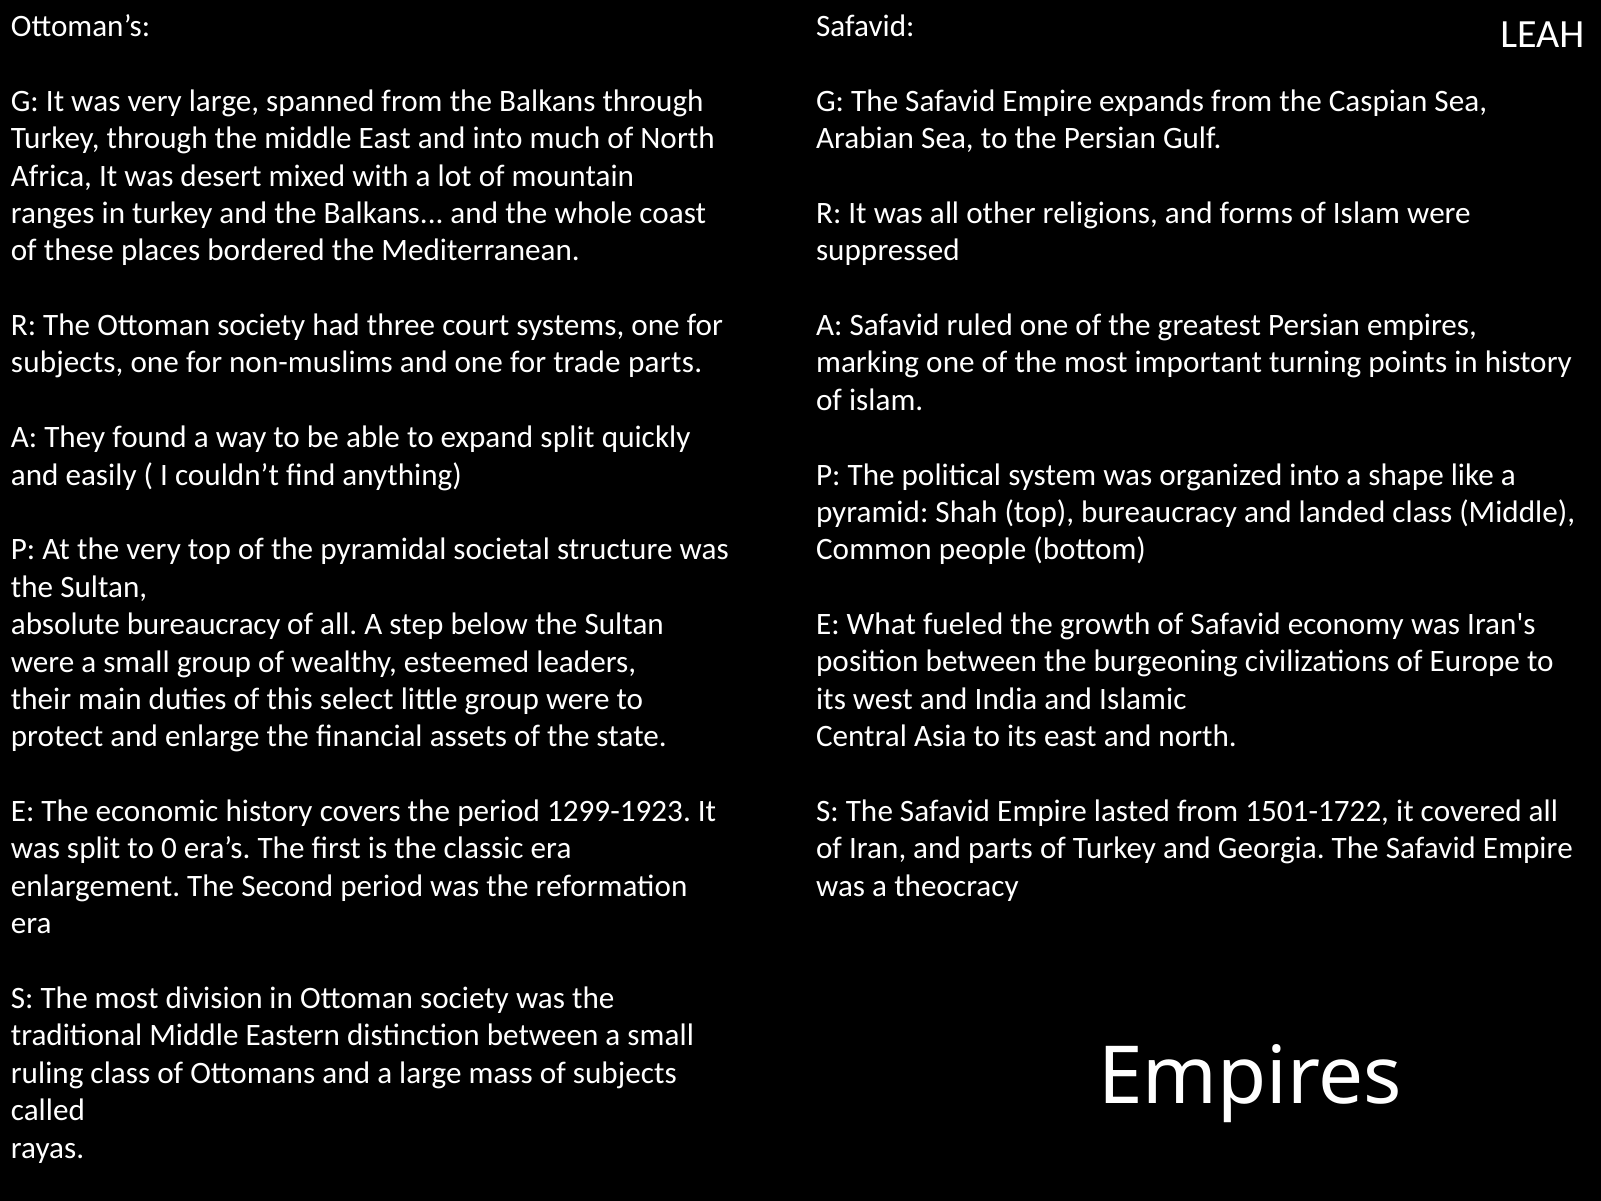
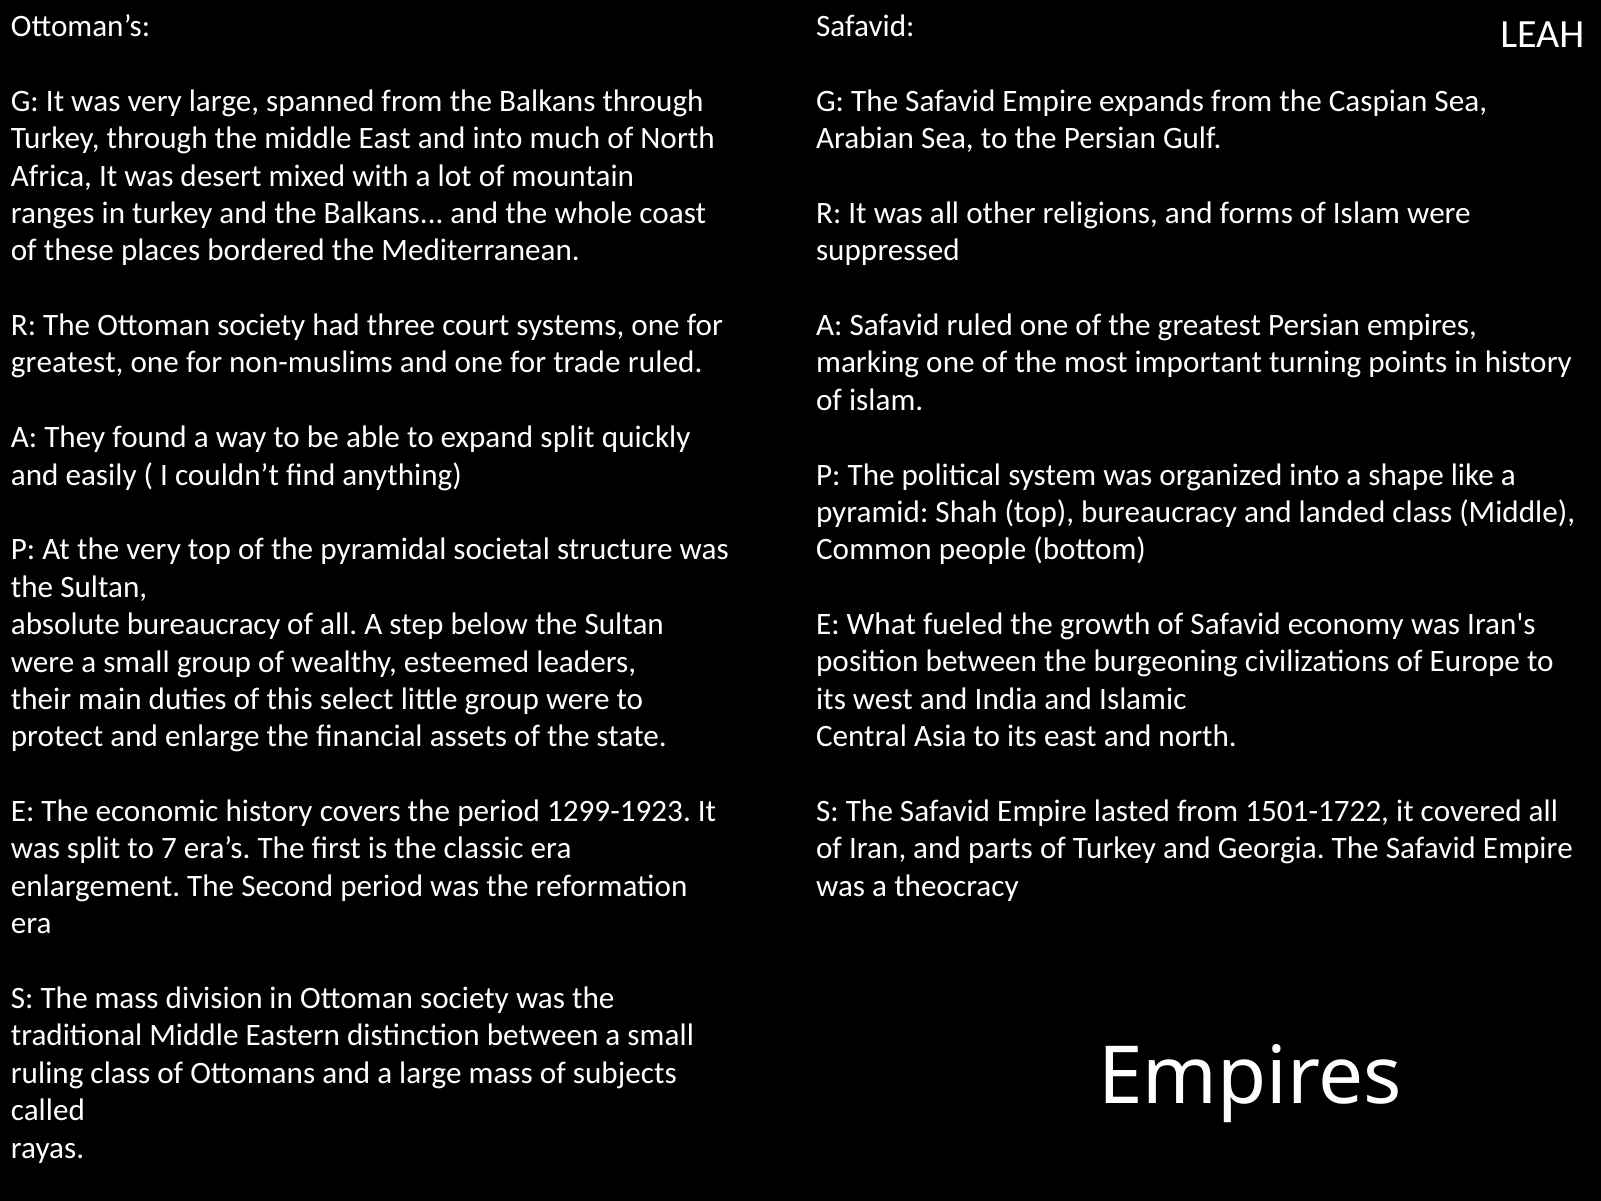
subjects at (67, 363): subjects -> greatest
trade parts: parts -> ruled
0: 0 -> 7
S The most: most -> mass
